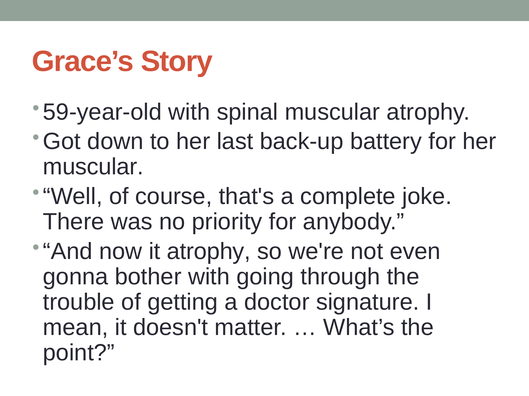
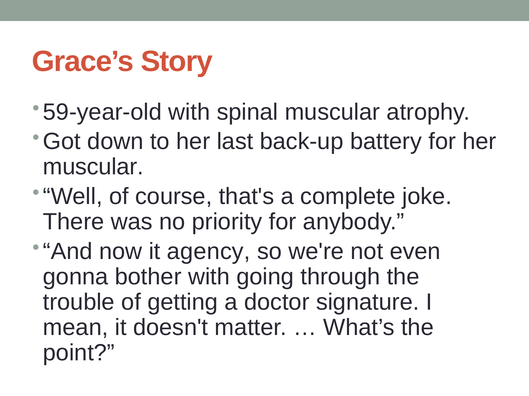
it atrophy: atrophy -> agency
